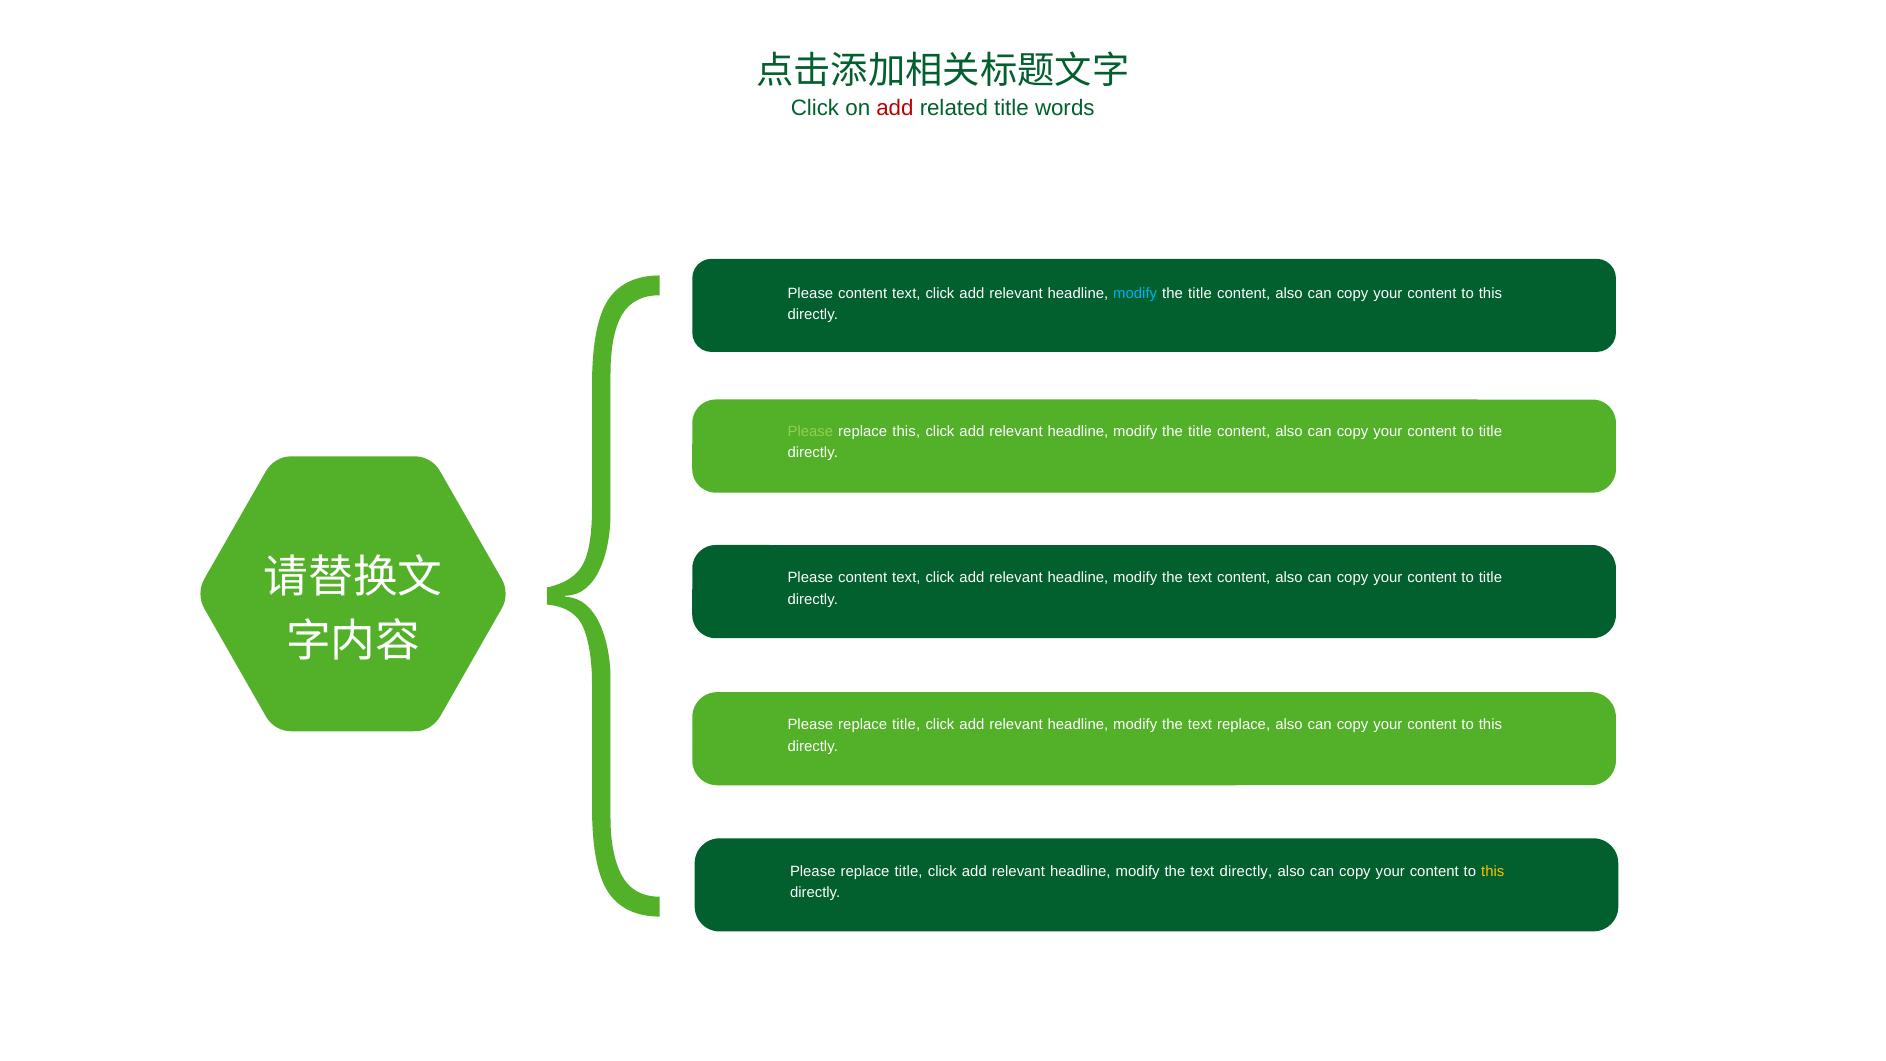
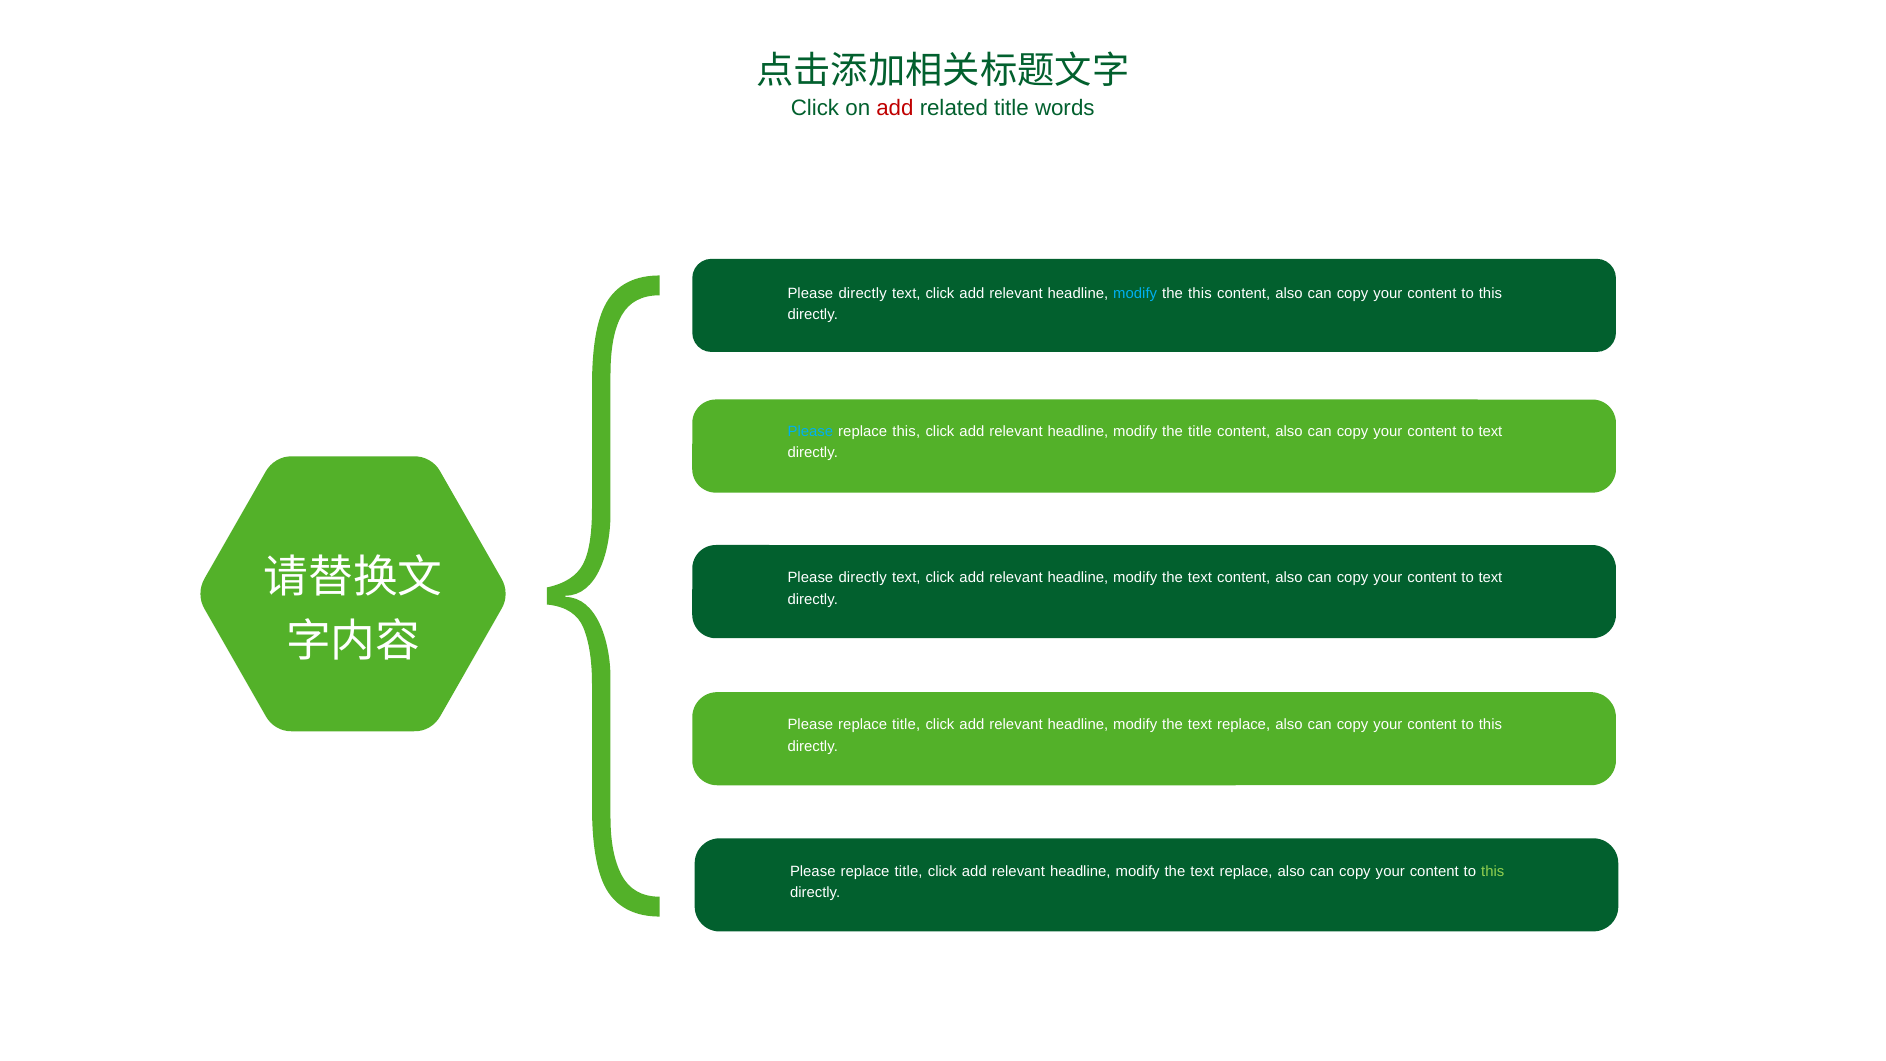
content at (863, 293): content -> directly
title at (1200, 293): title -> this
Please at (810, 431) colour: light green -> light blue
title at (1490, 431): title -> text
content at (863, 578): content -> directly
title at (1490, 578): title -> text
directly at (1246, 871): directly -> replace
this at (1493, 871) colour: yellow -> light green
